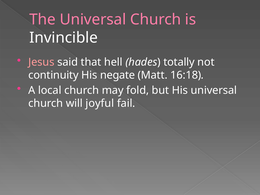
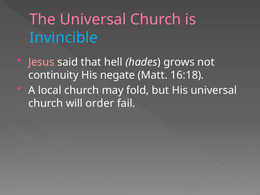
Invincible colour: white -> light blue
totally: totally -> grows
joyful: joyful -> order
